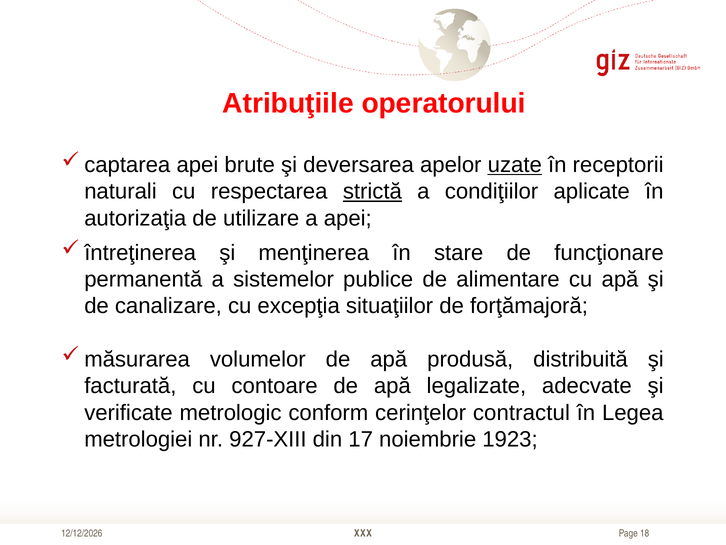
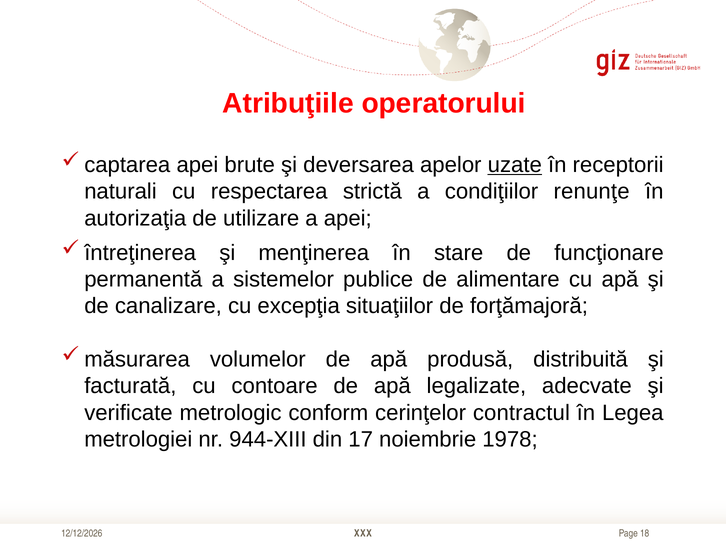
strictă underline: present -> none
aplicate: aplicate -> renunţe
927-XIII: 927-XIII -> 944-XIII
1923: 1923 -> 1978
